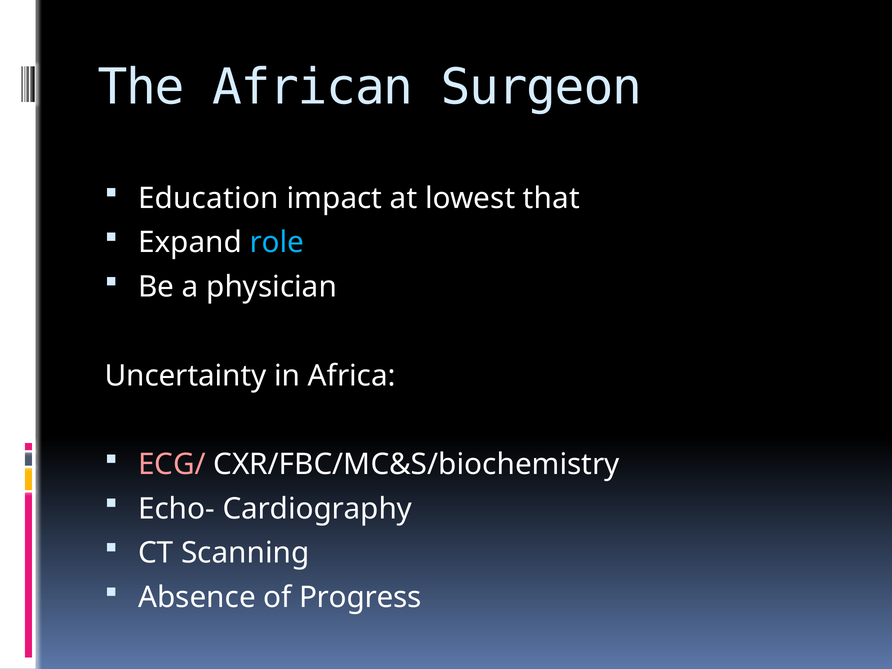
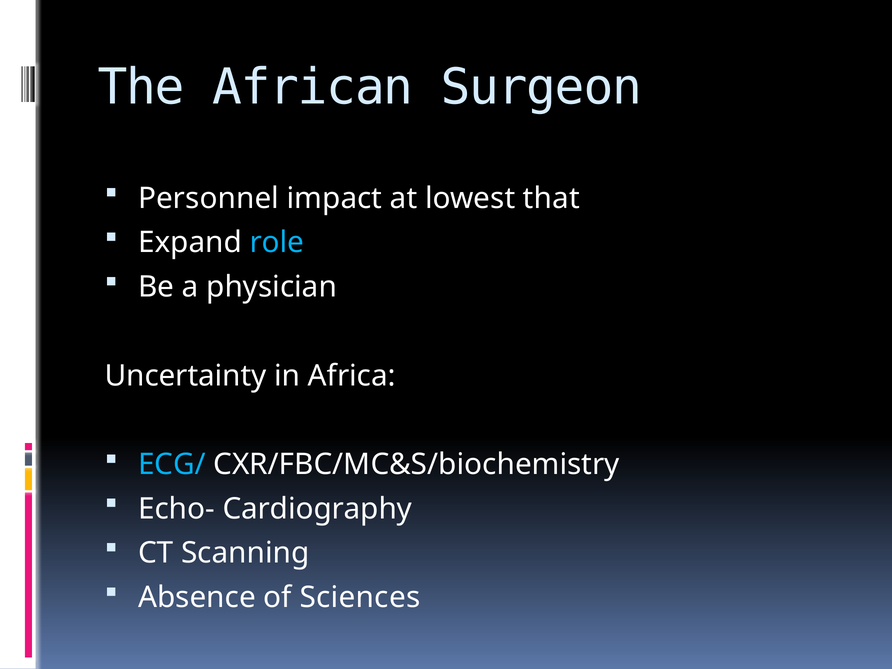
Education: Education -> Personnel
ECG/ colour: pink -> light blue
Progress: Progress -> Sciences
